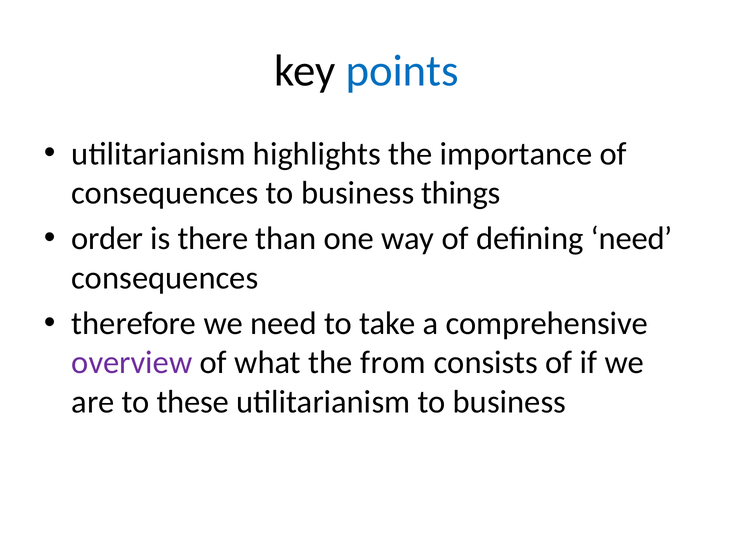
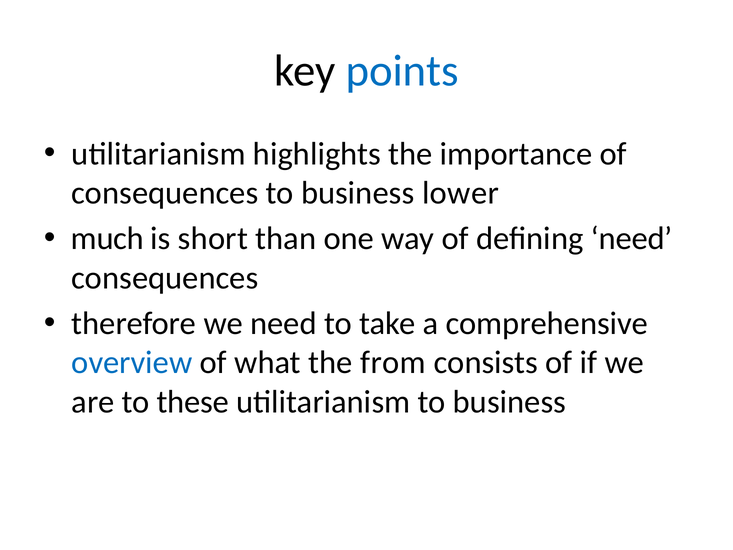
things: things -> lower
order: order -> much
there: there -> short
overview colour: purple -> blue
